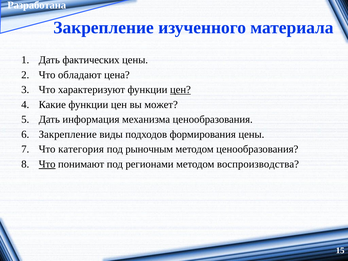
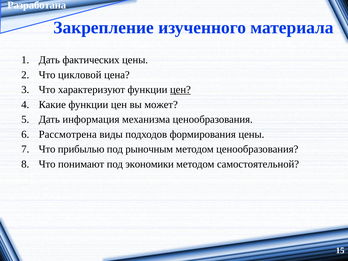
обладают: обладают -> цикловой
Закрепление at (68, 134): Закрепление -> Рассмотрена
категория: категория -> прибылью
Что at (47, 164) underline: present -> none
регионами: регионами -> экономики
воспроизводства: воспроизводства -> самостоятельной
